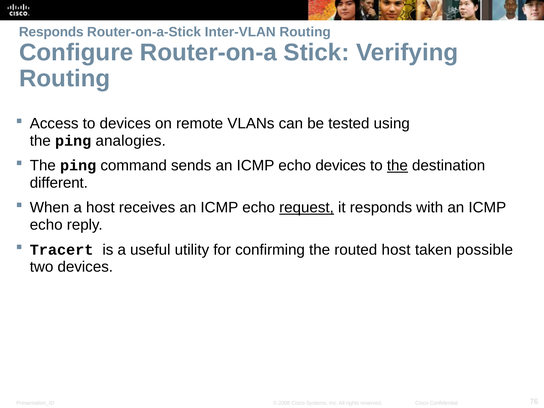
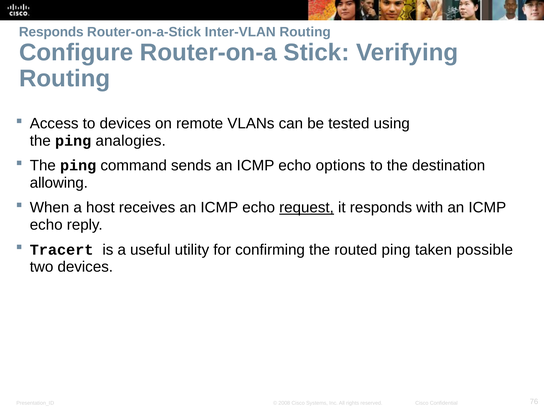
echo devices: devices -> options
the at (397, 166) underline: present -> none
different: different -> allowing
routed host: host -> ping
